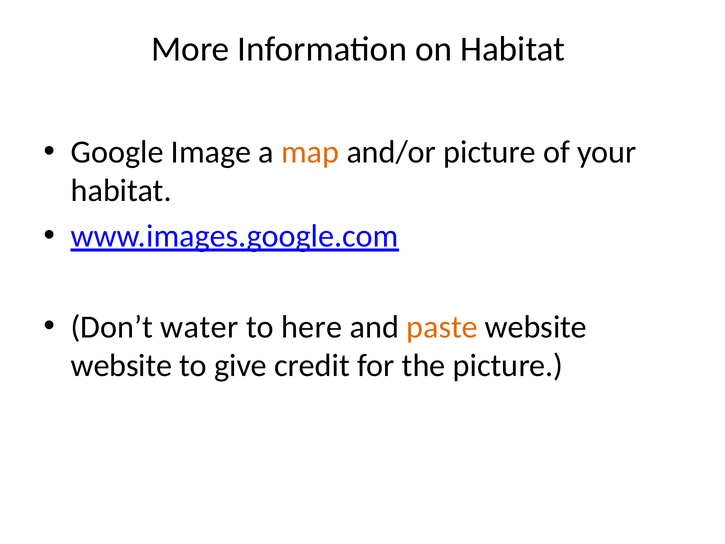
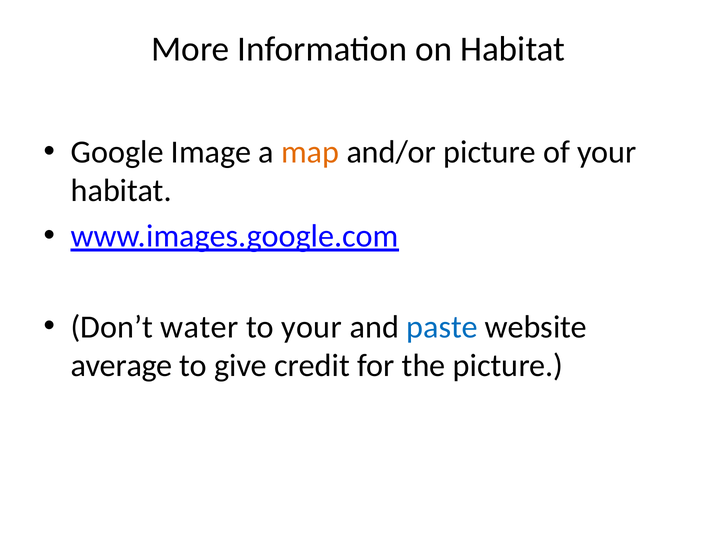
to here: here -> your
paste colour: orange -> blue
website at (121, 366): website -> average
